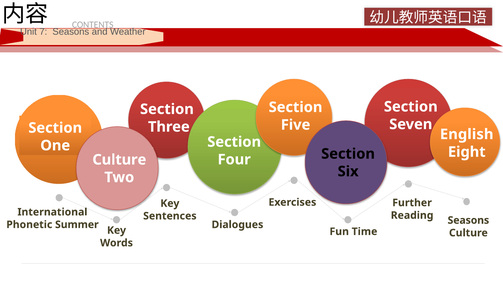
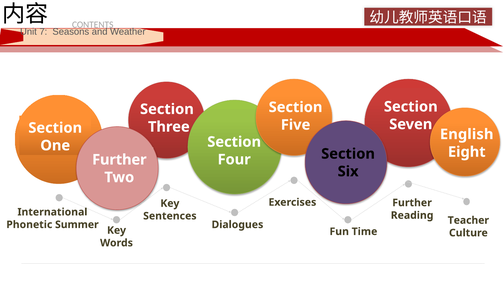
Culture at (119, 160): Culture -> Further
Seasons at (468, 220): Seasons -> Teacher
